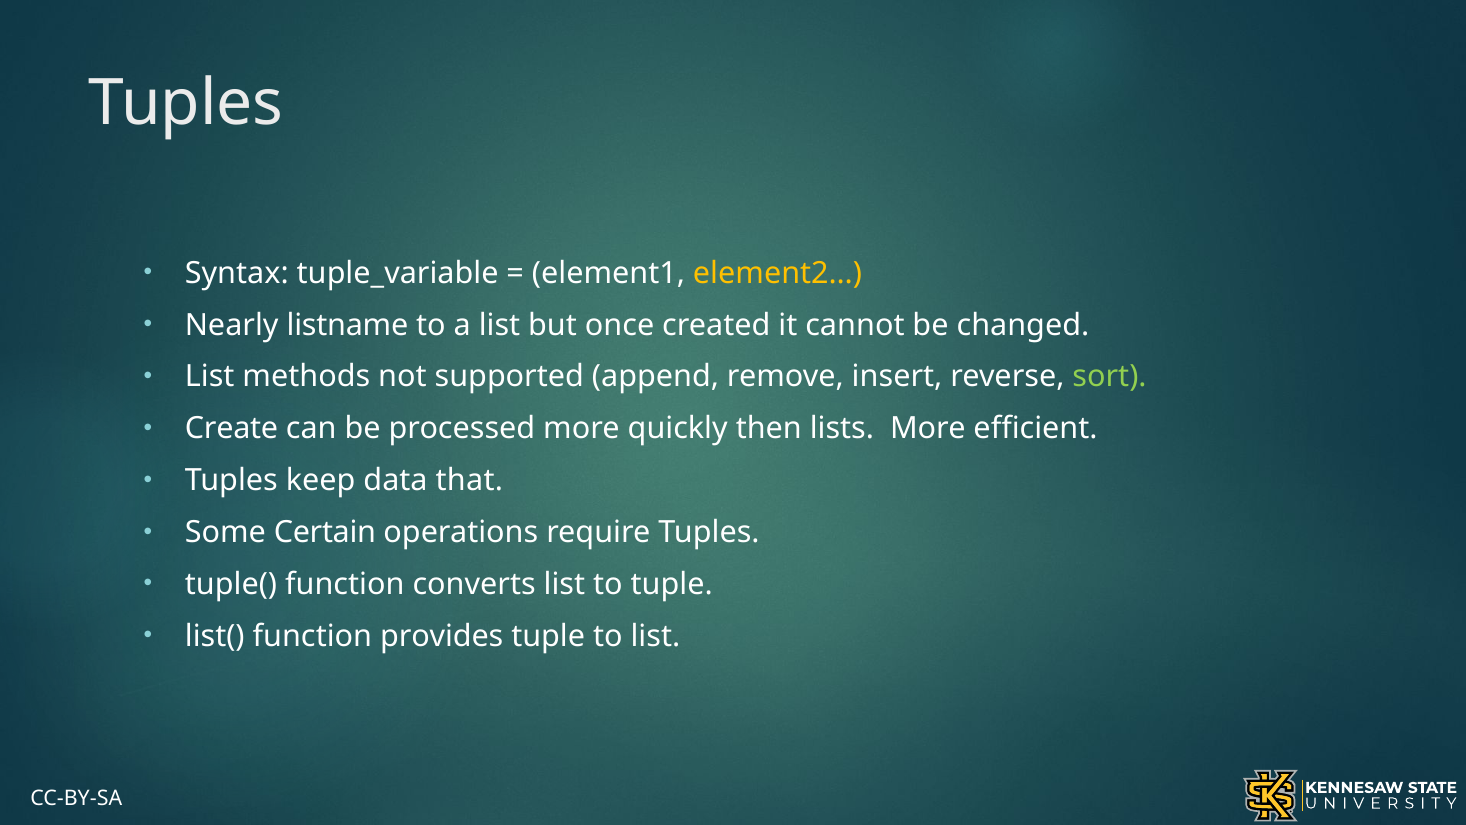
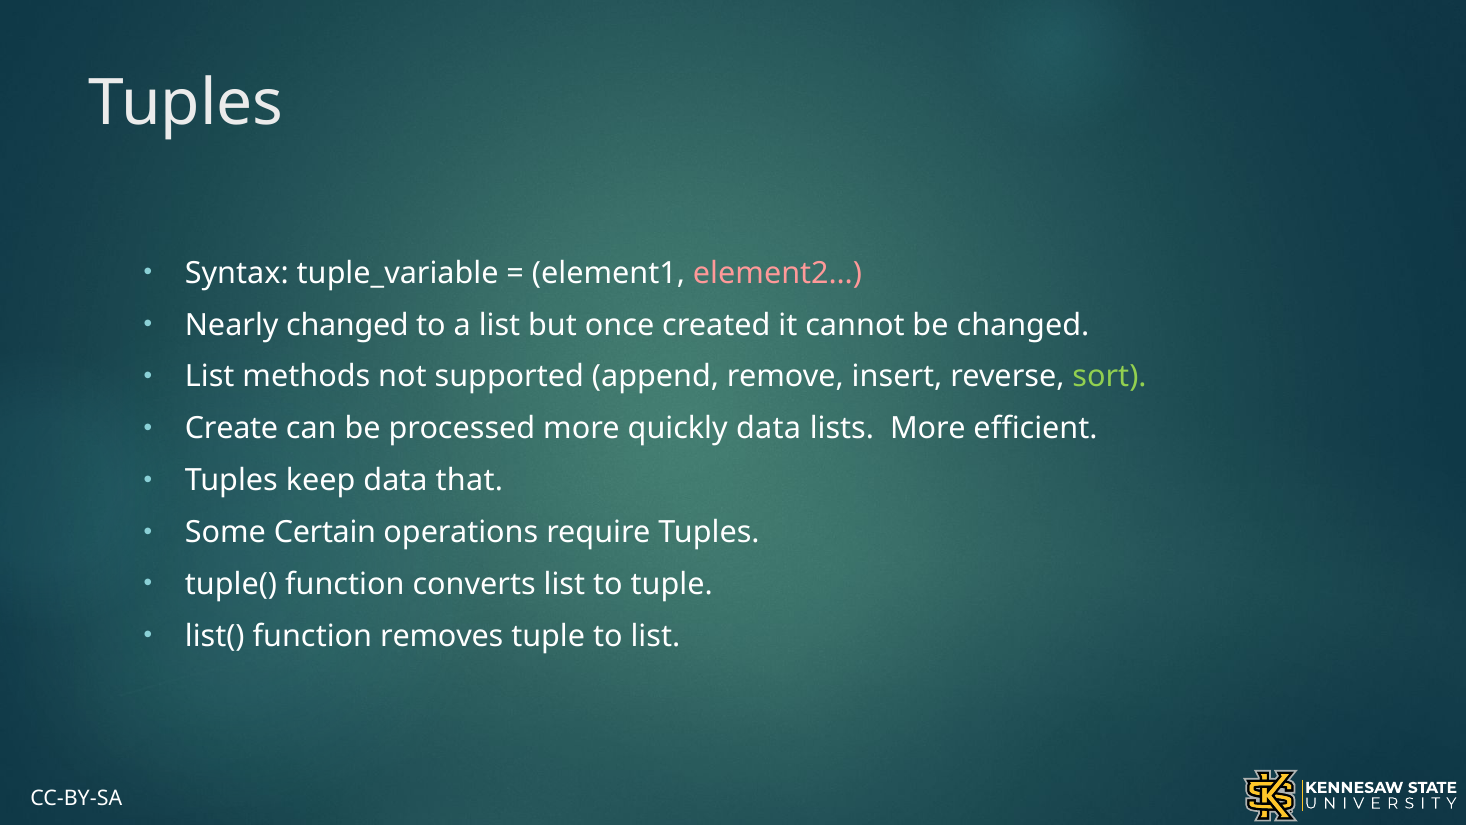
element2… colour: yellow -> pink
Nearly listname: listname -> changed
quickly then: then -> data
provides: provides -> removes
